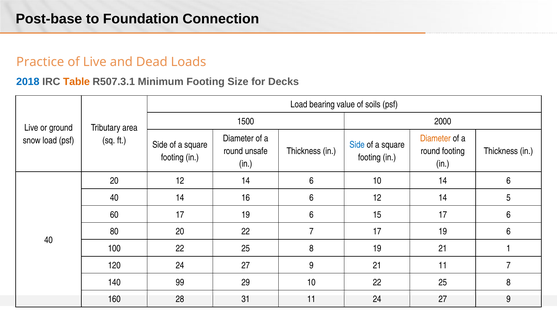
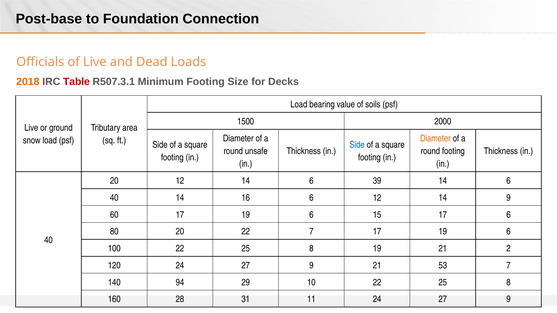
Practice: Practice -> Officials
2018 colour: blue -> orange
Table colour: orange -> red
6 10: 10 -> 39
14 5: 5 -> 9
1: 1 -> 2
21 11: 11 -> 53
99: 99 -> 94
